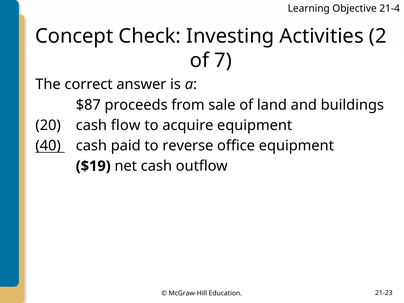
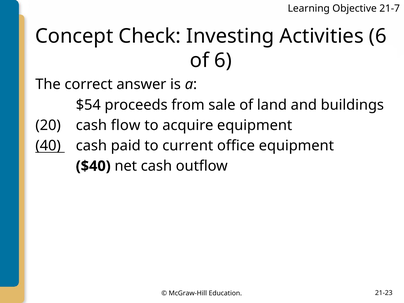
21-4: 21-4 -> 21-7
Activities 2: 2 -> 6
of 7: 7 -> 6
$87: $87 -> $54
reverse: reverse -> current
$19: $19 -> $40
